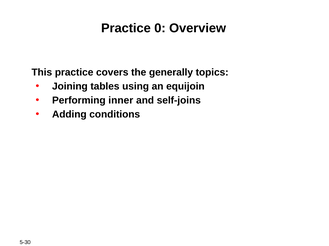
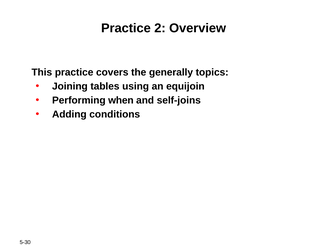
0: 0 -> 2
inner: inner -> when
